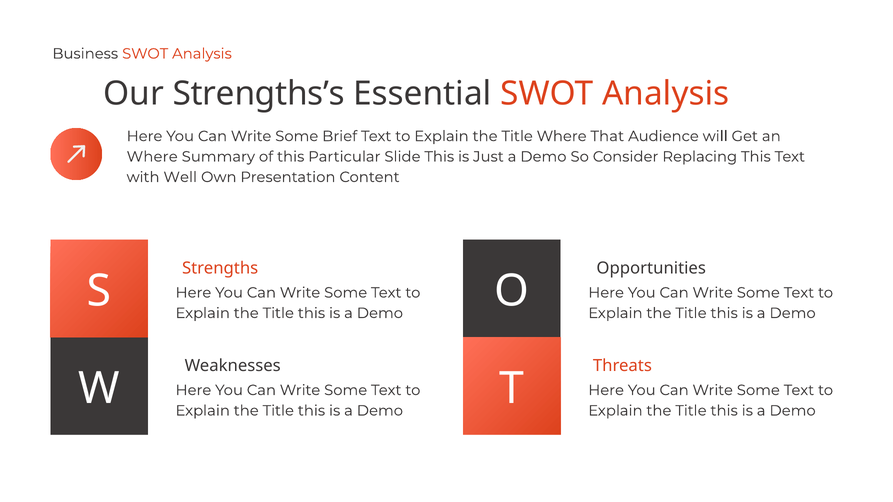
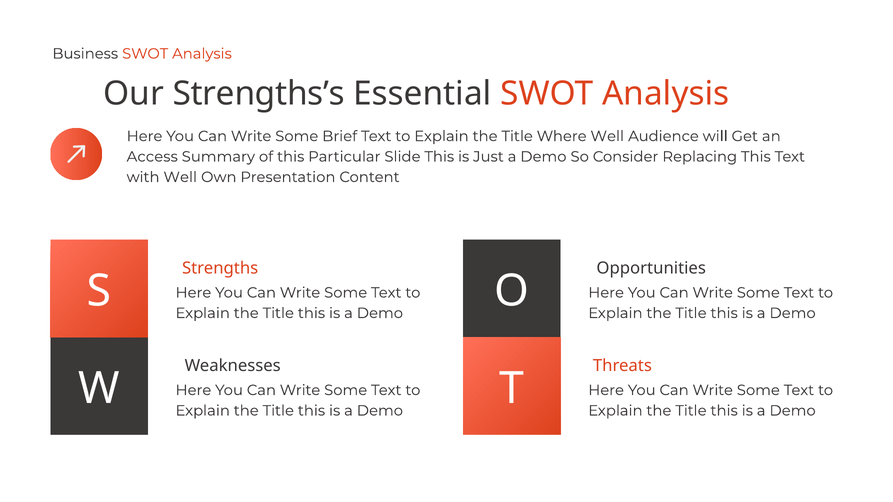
Where That: That -> Well
Where at (152, 157): Where -> Access
